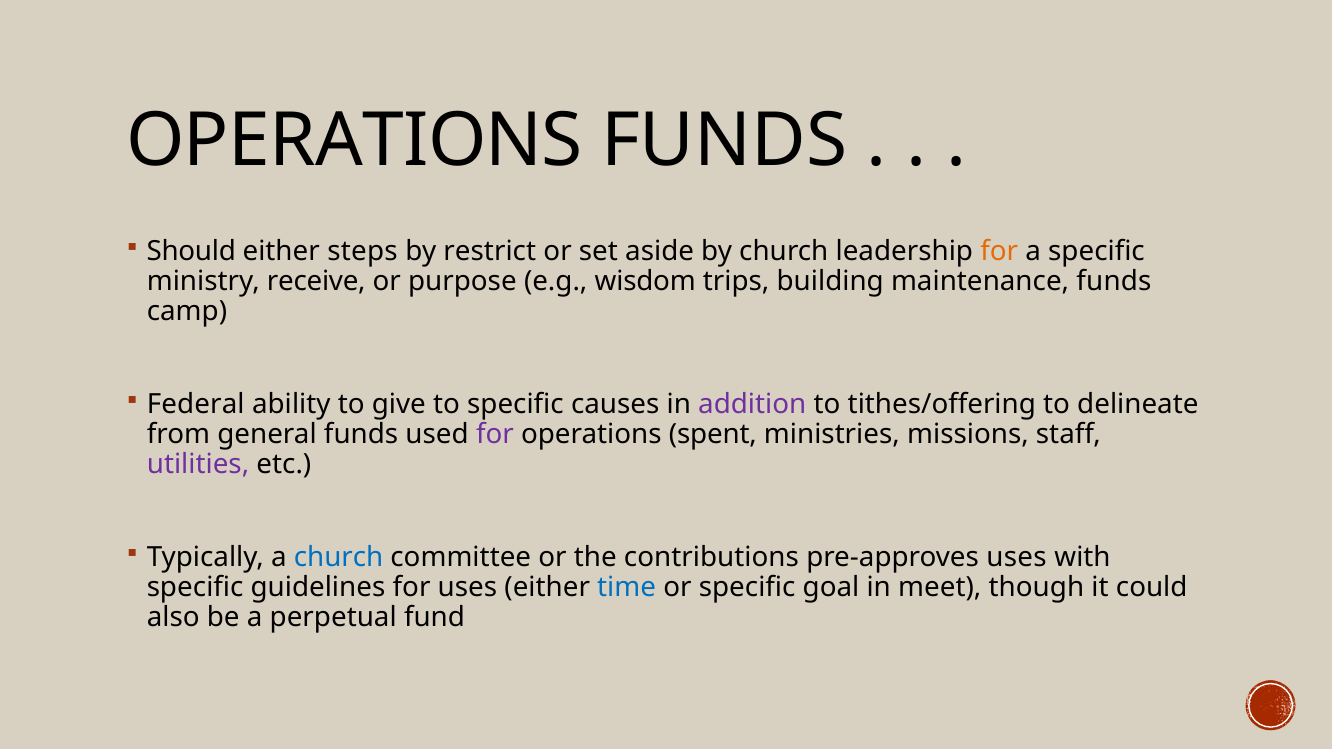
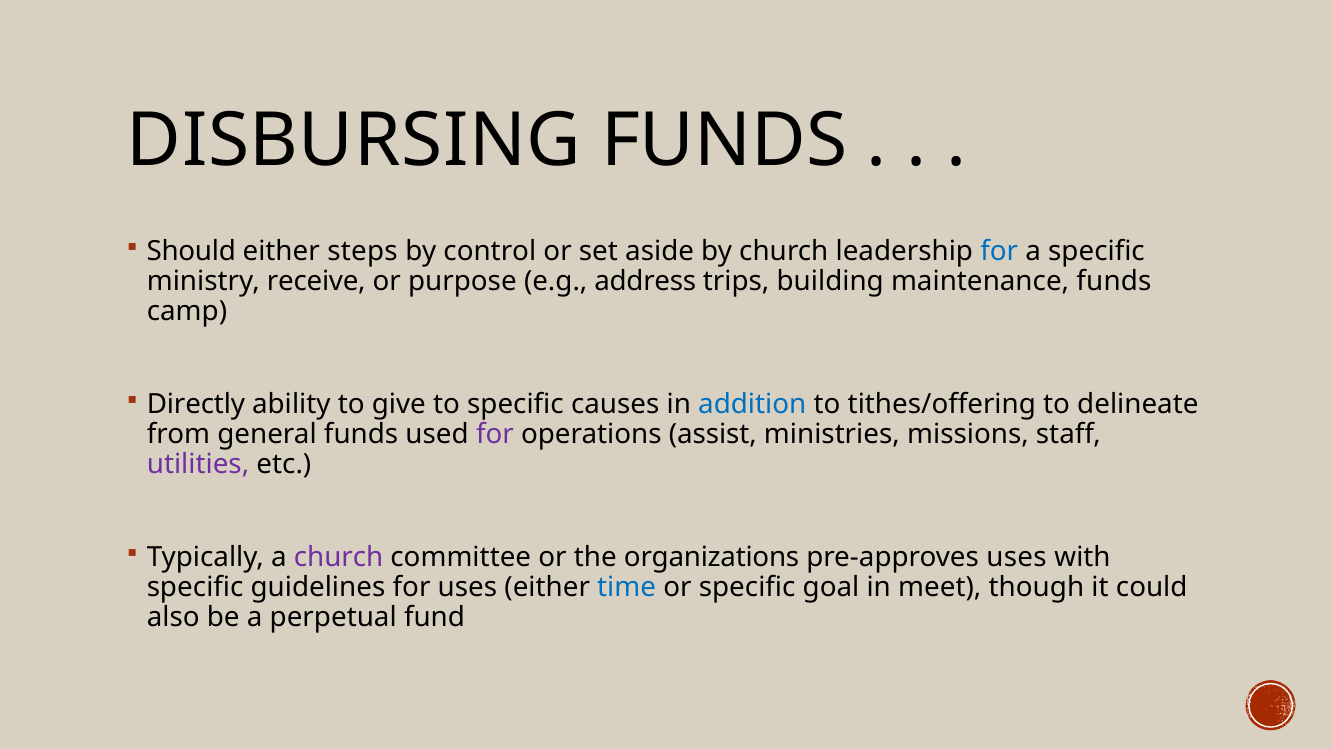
OPERATIONS at (355, 140): OPERATIONS -> DISBURSING
restrict: restrict -> control
for at (999, 252) colour: orange -> blue
wisdom: wisdom -> address
Federal: Federal -> Directly
addition colour: purple -> blue
spent: spent -> assist
church at (339, 558) colour: blue -> purple
contributions: contributions -> organizations
